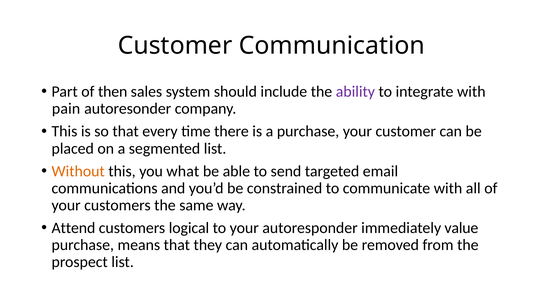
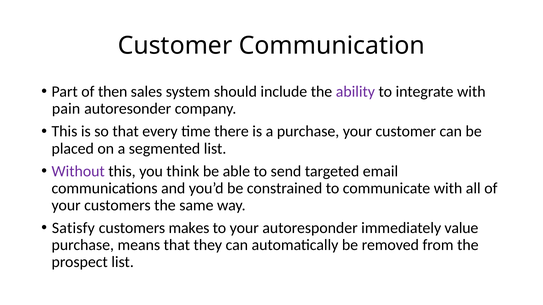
Without colour: orange -> purple
what: what -> think
Attend: Attend -> Satisfy
logical: logical -> makes
